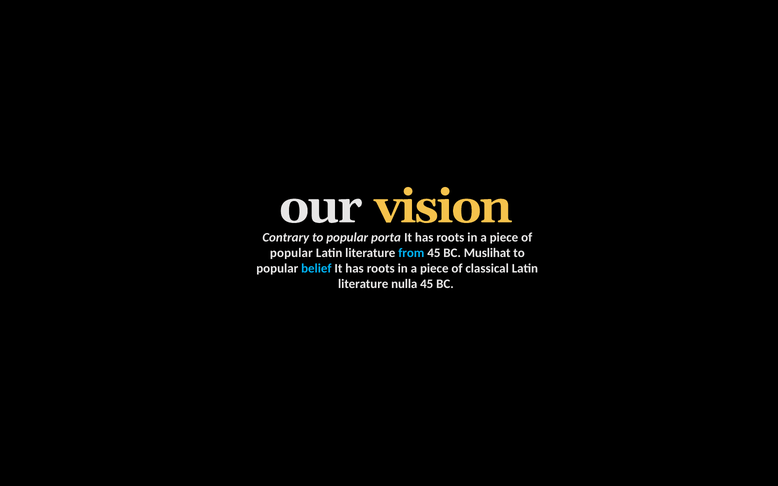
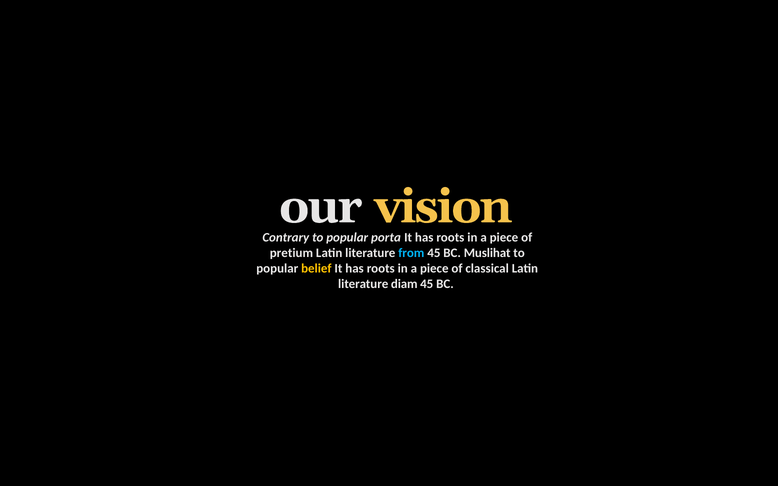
popular at (291, 253): popular -> pretium
belief colour: light blue -> yellow
nulla: nulla -> diam
